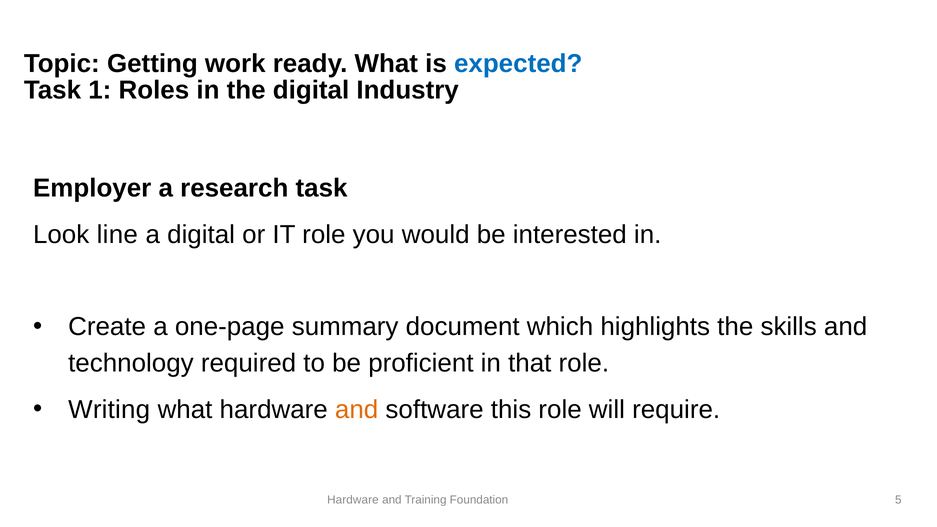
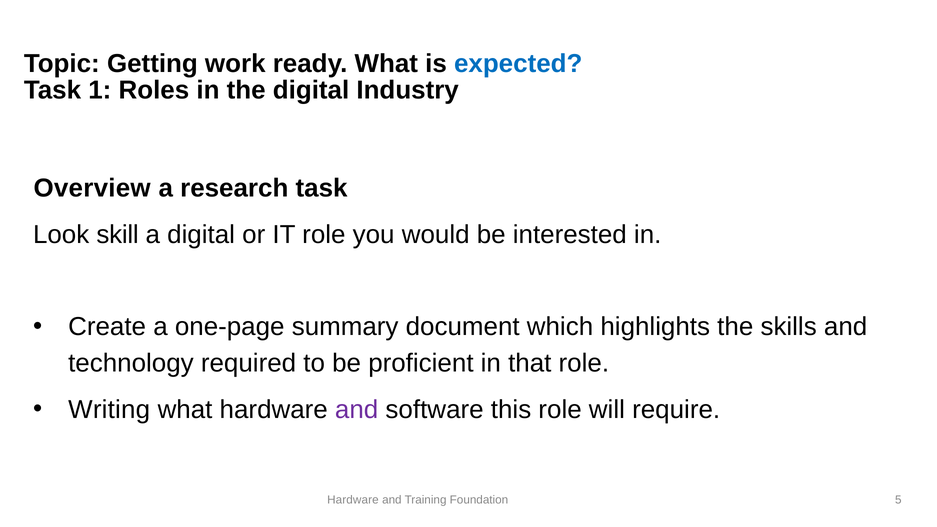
Employer: Employer -> Overview
line: line -> skill
and at (357, 410) colour: orange -> purple
